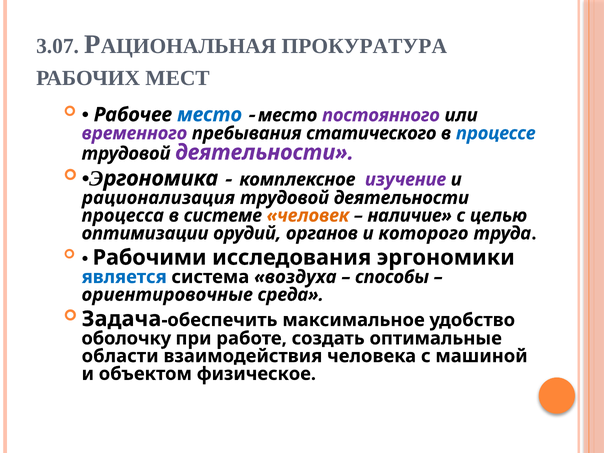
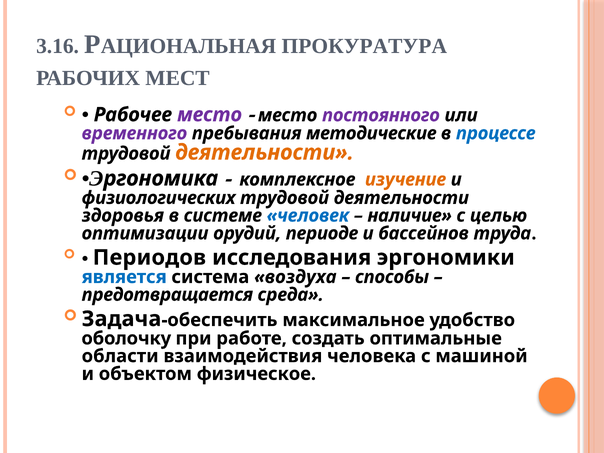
3.07: 3.07 -> 3.16
место at (210, 115) colour: blue -> purple
статического: статического -> методические
деятельности at (265, 152) colour: purple -> orange
изучение colour: purple -> orange
рационализация: рационализация -> физиологических
процесса: процесса -> здоровья
человек colour: orange -> blue
органов: органов -> периоде
которого: которого -> бассейнов
Рабочими: Рабочими -> Периодов
ориентировочные: ориентировочные -> предотвращается
